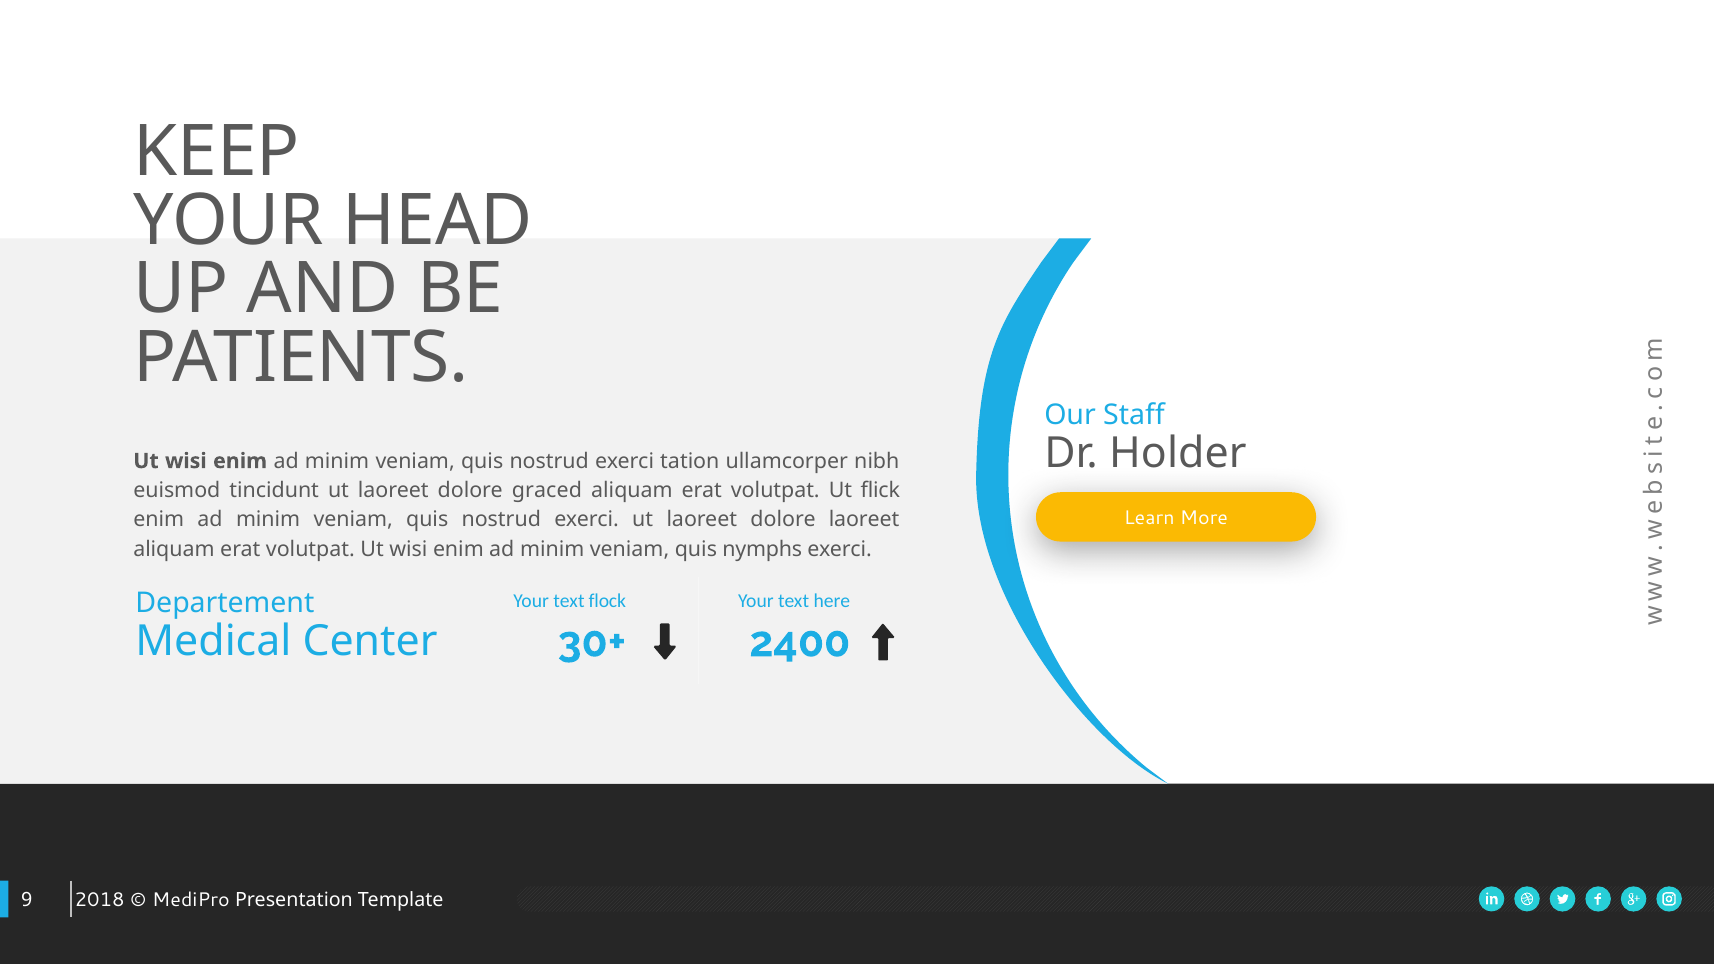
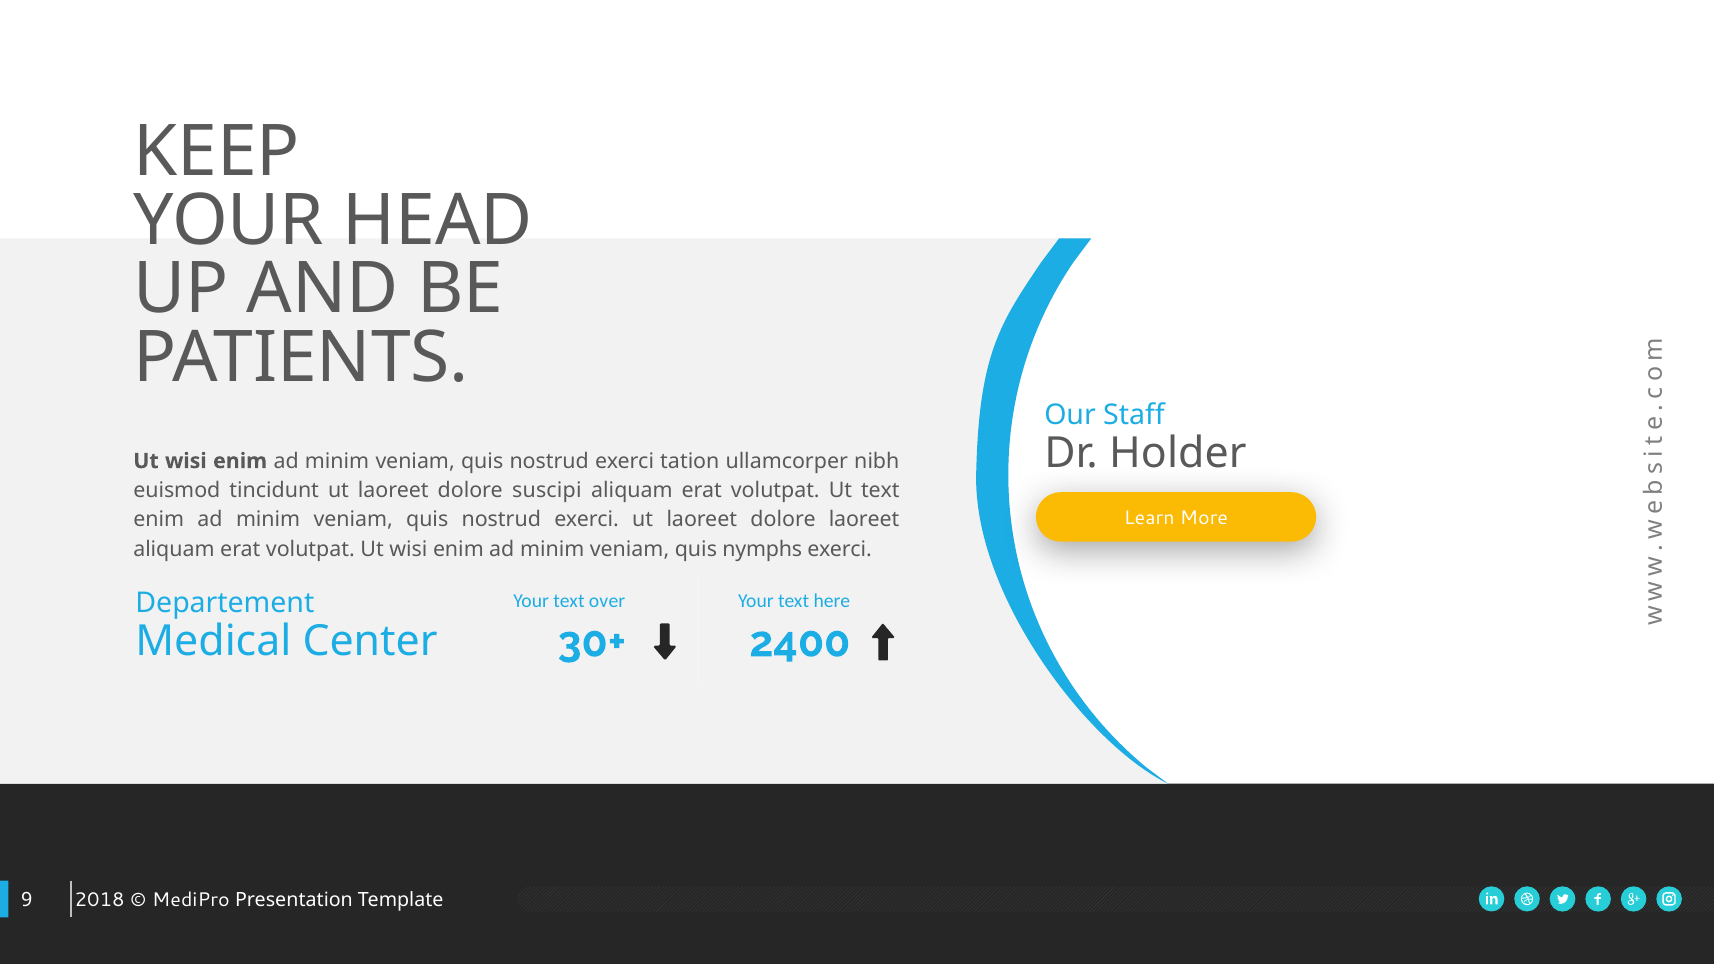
graced: graced -> suscipi
Ut flick: flick -> text
flock: flock -> over
